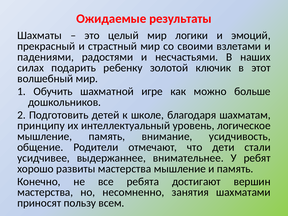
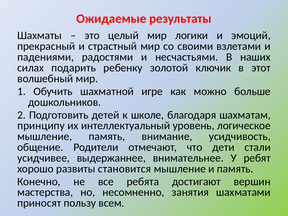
развиты мастерства: мастерства -> становится
